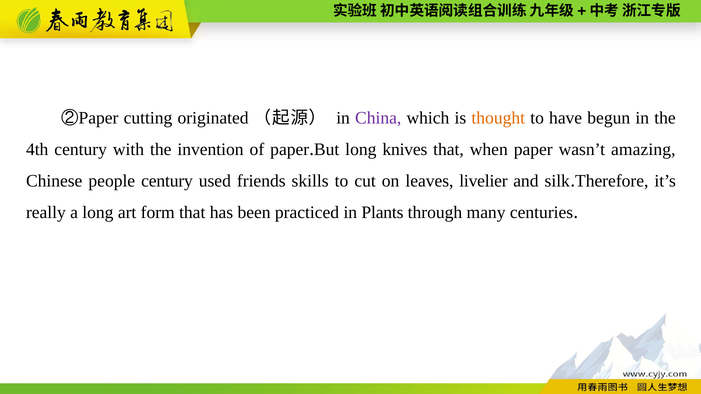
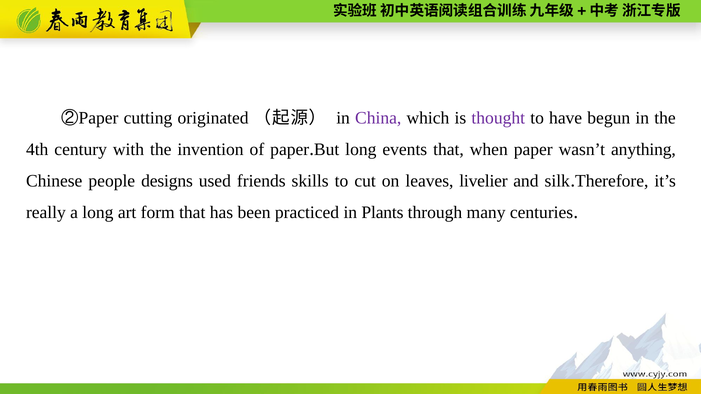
thought colour: orange -> purple
knives: knives -> events
amazing: amazing -> anything
people century: century -> designs
